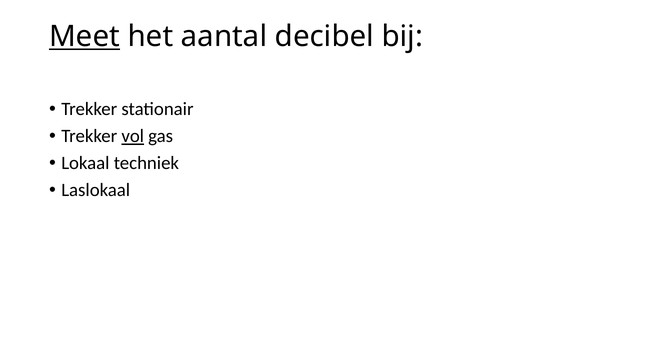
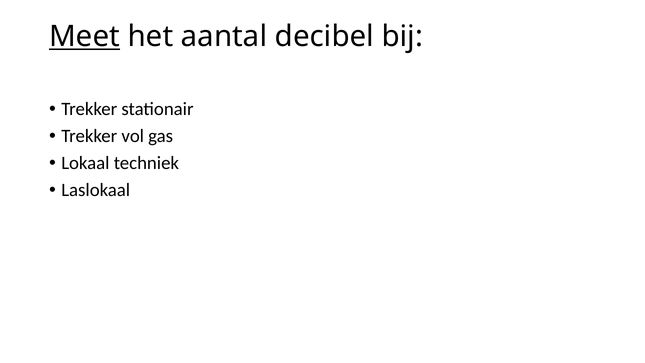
vol underline: present -> none
